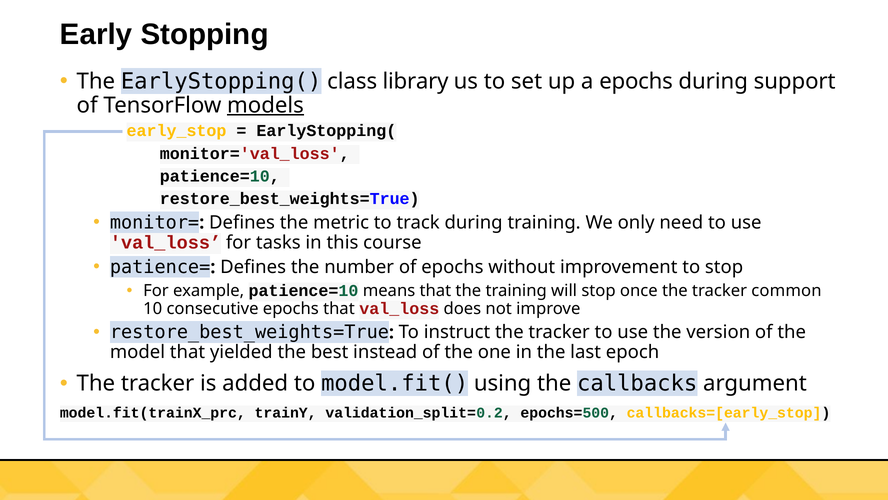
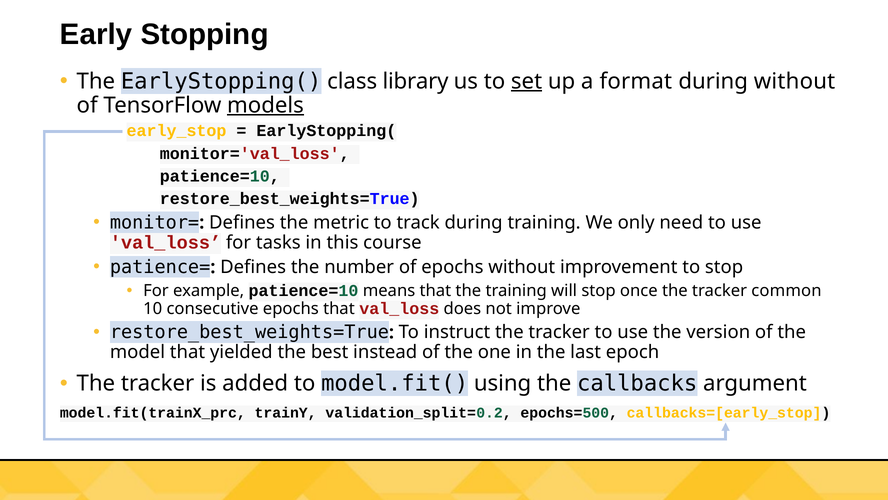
set underline: none -> present
a epochs: epochs -> format
during support: support -> without
